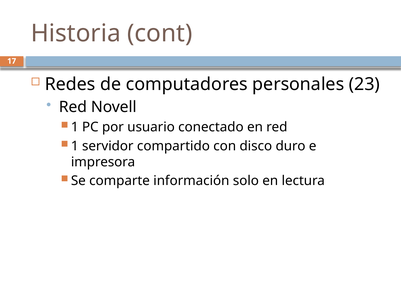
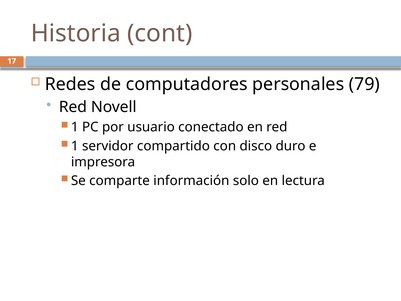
23: 23 -> 79
